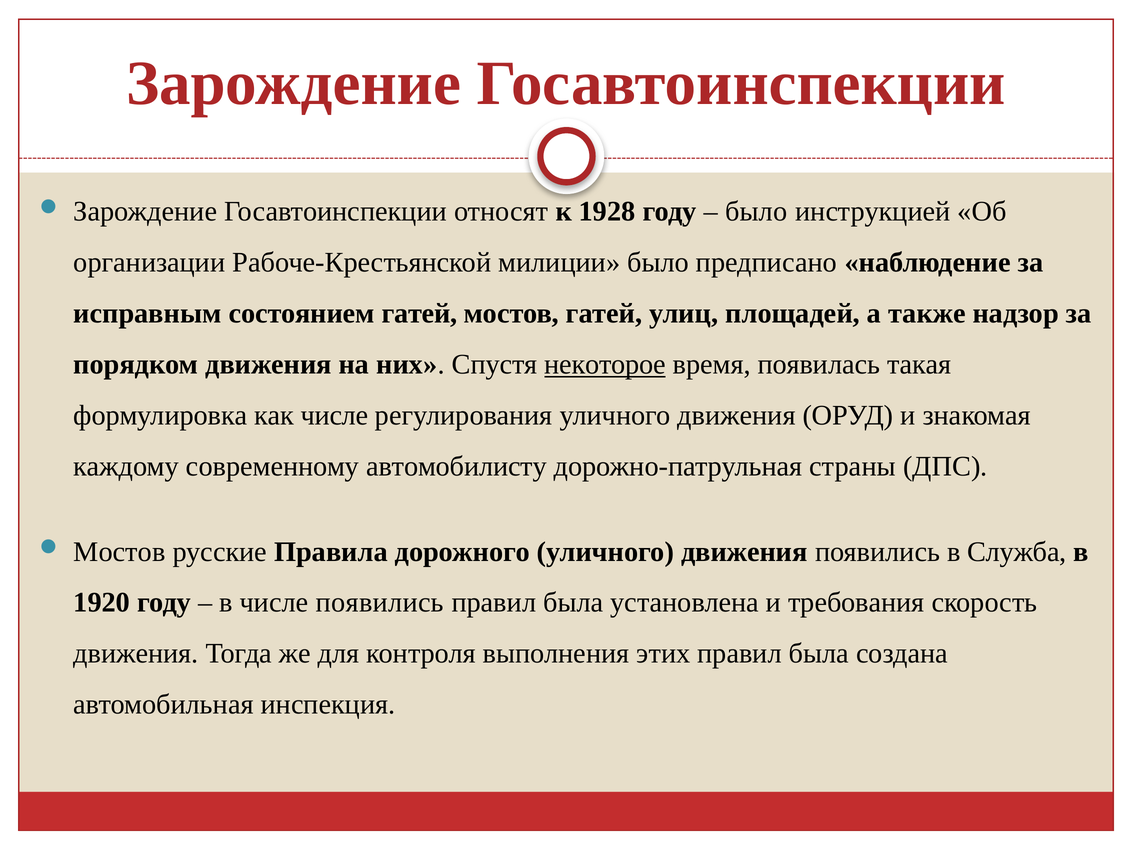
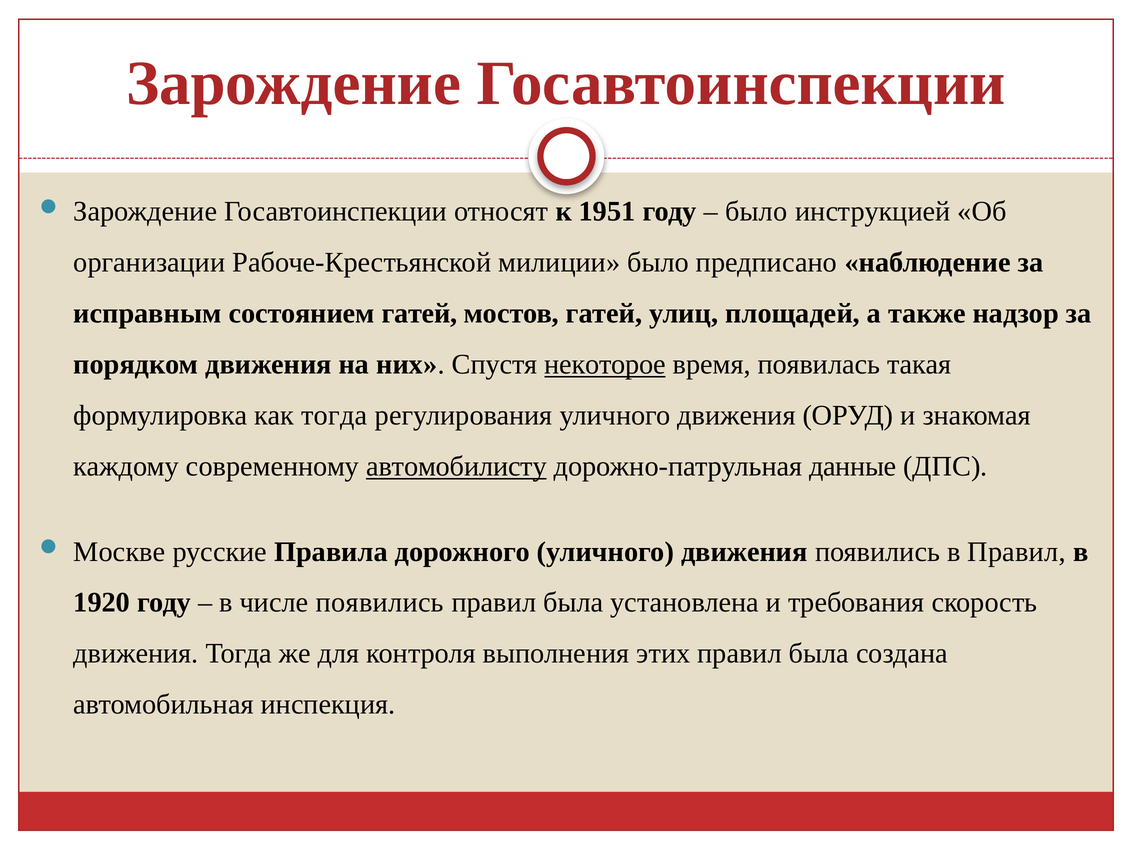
1928: 1928 -> 1951
как числе: числе -> тогда
автомобилисту underline: none -> present
страны: страны -> данные
Мостов at (119, 551): Мостов -> Москве
в Служба: Служба -> Правил
